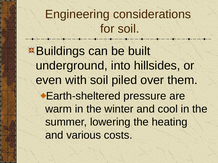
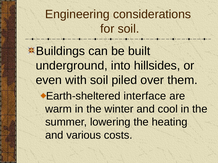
pressure: pressure -> interface
